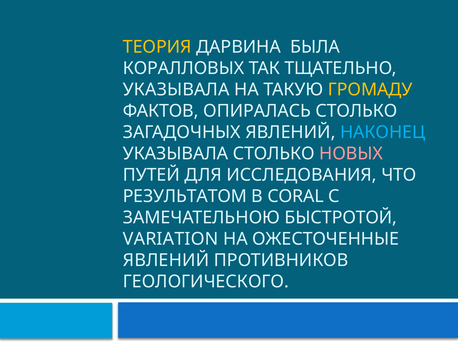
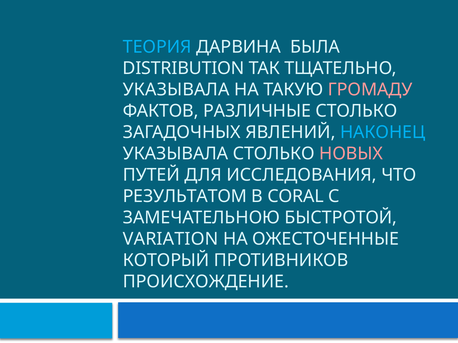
ТЕОРИЯ colour: yellow -> light blue
КОРАЛЛОВЫХ: КОРАЛЛОВЫХ -> DISTRIBUTION
ГРОМАДУ colour: yellow -> pink
ОПИРАЛАСЬ: ОПИРАЛАСЬ -> РАЗЛИЧНЫЕ
ЯВЛЕНИЙ at (166, 261): ЯВЛЕНИЙ -> КОТОРЫЙ
ГЕОЛОГИЧЕСКОГО: ГЕОЛОГИЧЕСКОГО -> ПРОИСХОЖДЕНИЕ
